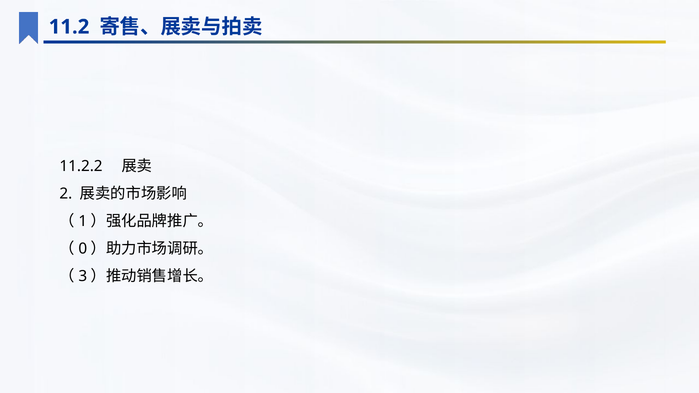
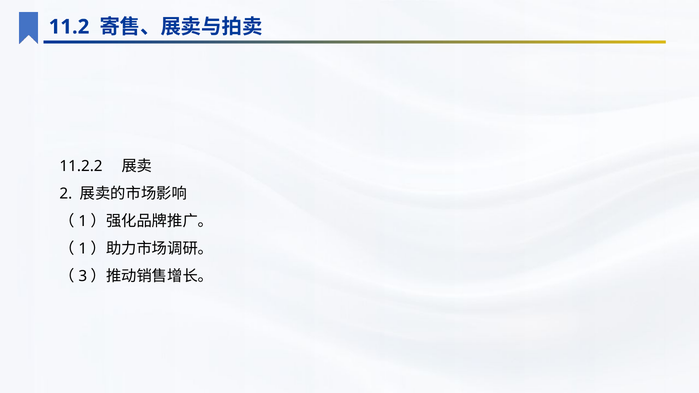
0 at (83, 249): 0 -> 1
